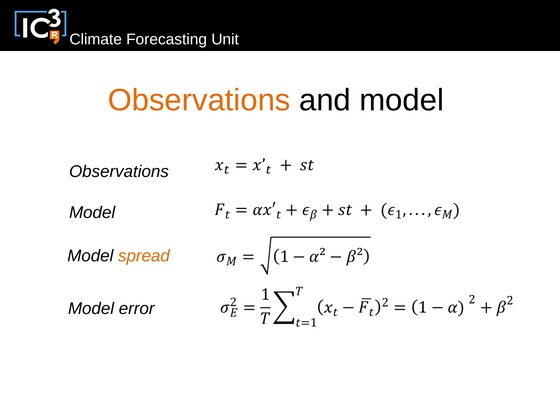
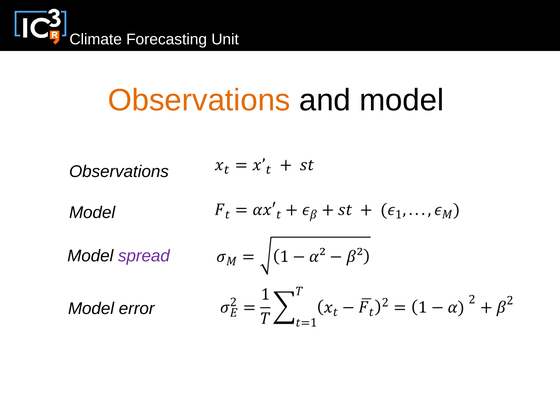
spread colour: orange -> purple
